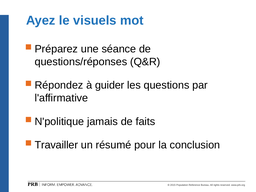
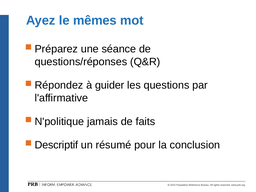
visuels: visuels -> mêmes
Travailler: Travailler -> Descriptif
